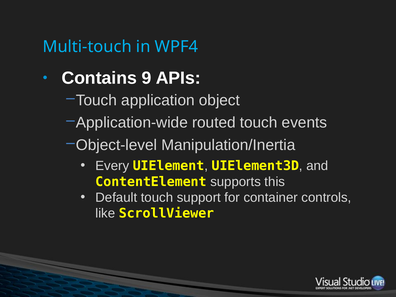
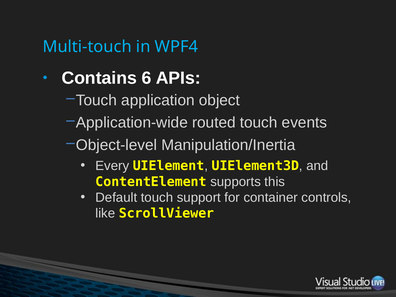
9: 9 -> 6
